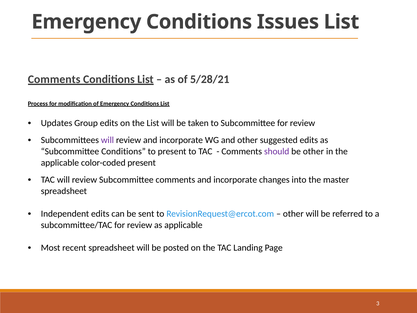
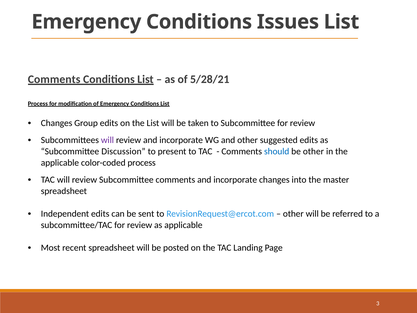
Updates at (57, 123): Updates -> Changes
Subcommittee Conditions: Conditions -> Discussion
should colour: purple -> blue
color-coded present: present -> process
